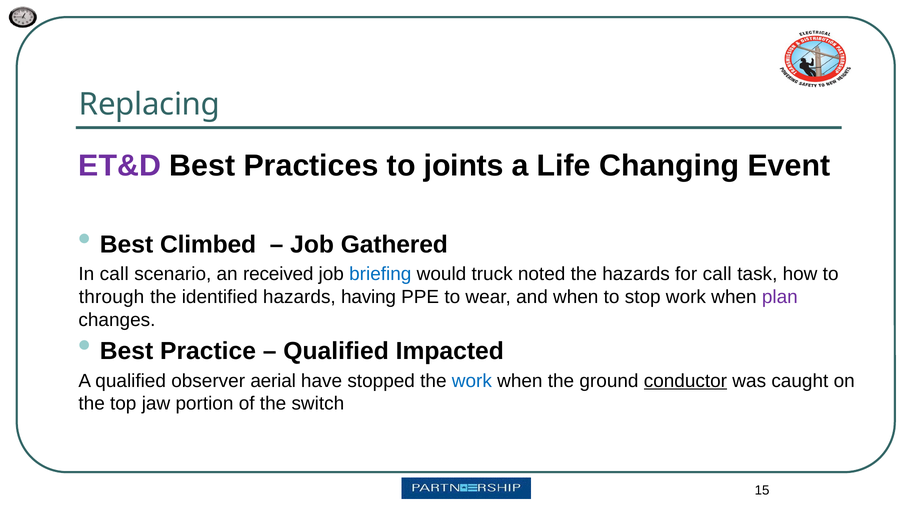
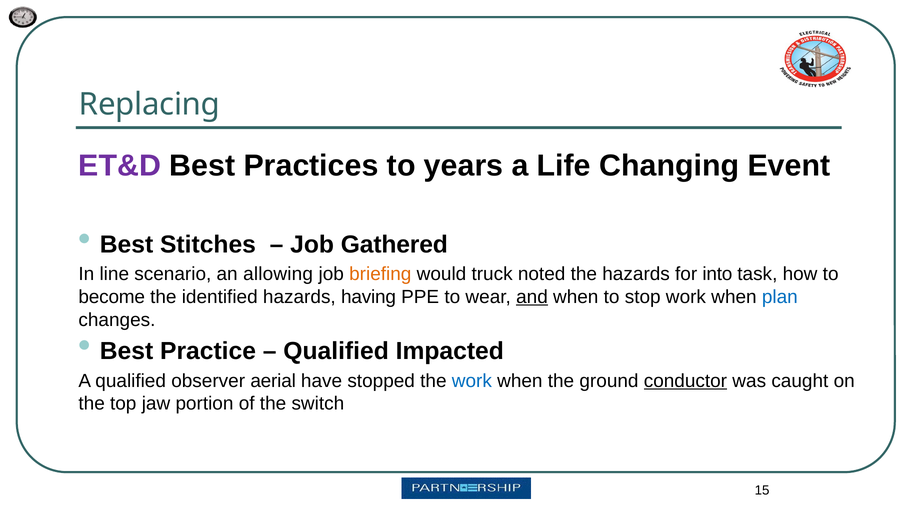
joints: joints -> years
Climbed: Climbed -> Stitches
In call: call -> line
received: received -> allowing
briefing colour: blue -> orange
for call: call -> into
through: through -> become
and underline: none -> present
plan colour: purple -> blue
